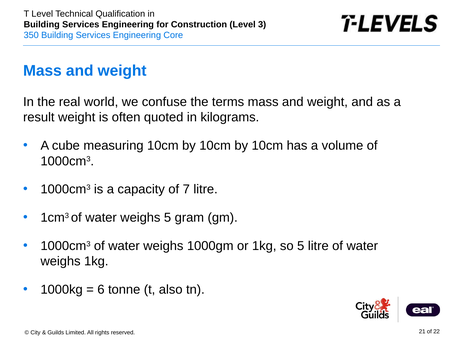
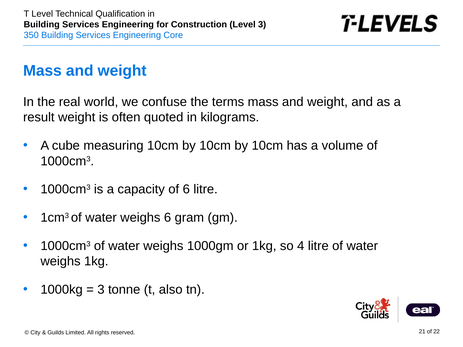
of 7: 7 -> 6
weighs 5: 5 -> 6
so 5: 5 -> 4
6 at (101, 290): 6 -> 3
